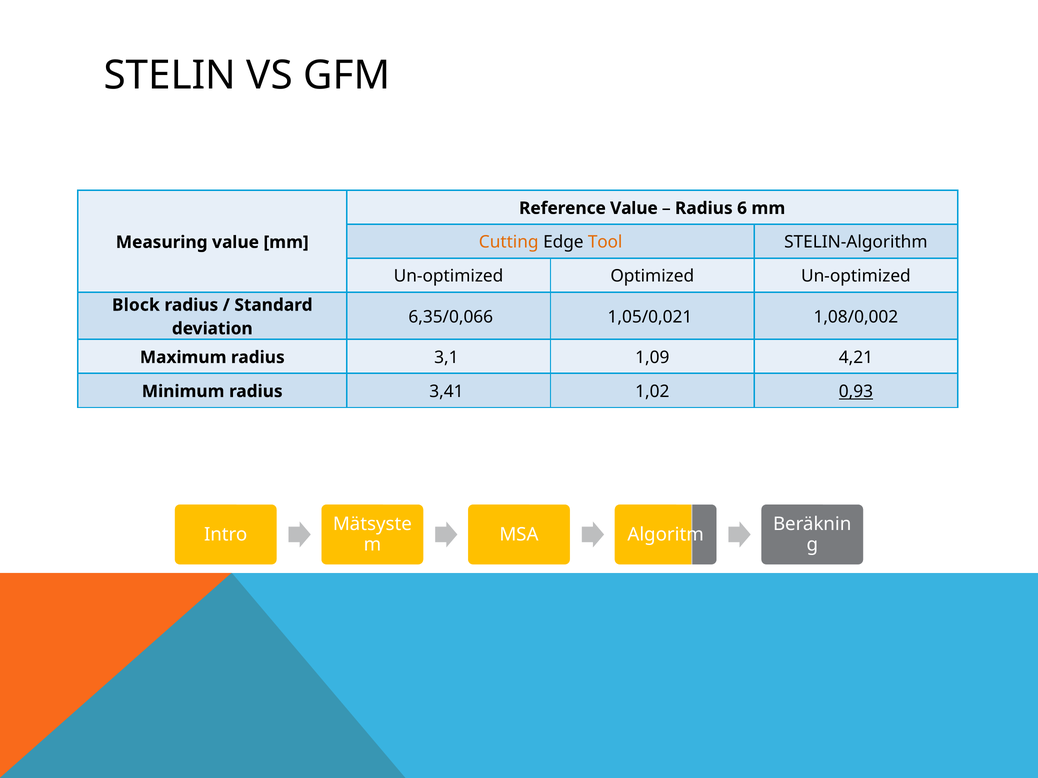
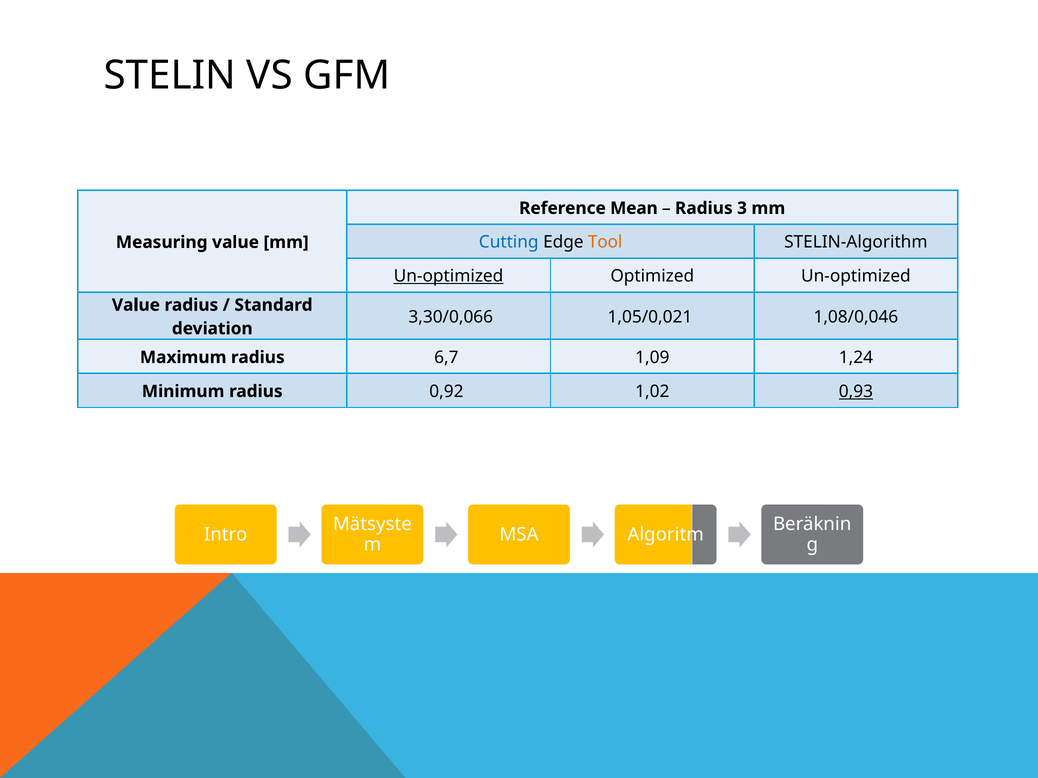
Reference Value: Value -> Mean
6: 6 -> 3
Cutting colour: orange -> blue
Un-optimized at (449, 276) underline: none -> present
Block at (136, 305): Block -> Value
6,35/0,066: 6,35/0,066 -> 3,30/0,066
1,08/0,002: 1,08/0,002 -> 1,08/0,046
3,1: 3,1 -> 6,7
4,21: 4,21 -> 1,24
3,41: 3,41 -> 0,92
